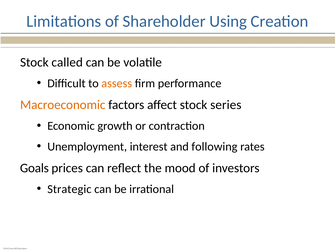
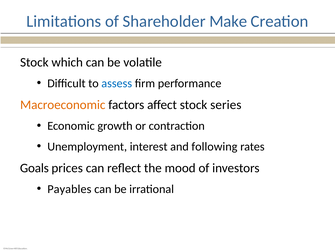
Using: Using -> Make
called: called -> which
assess colour: orange -> blue
Strategic: Strategic -> Payables
